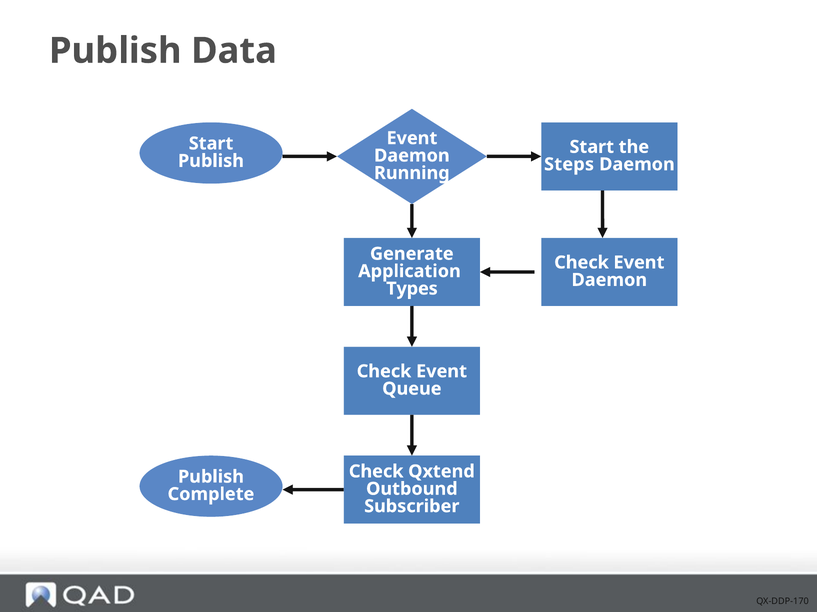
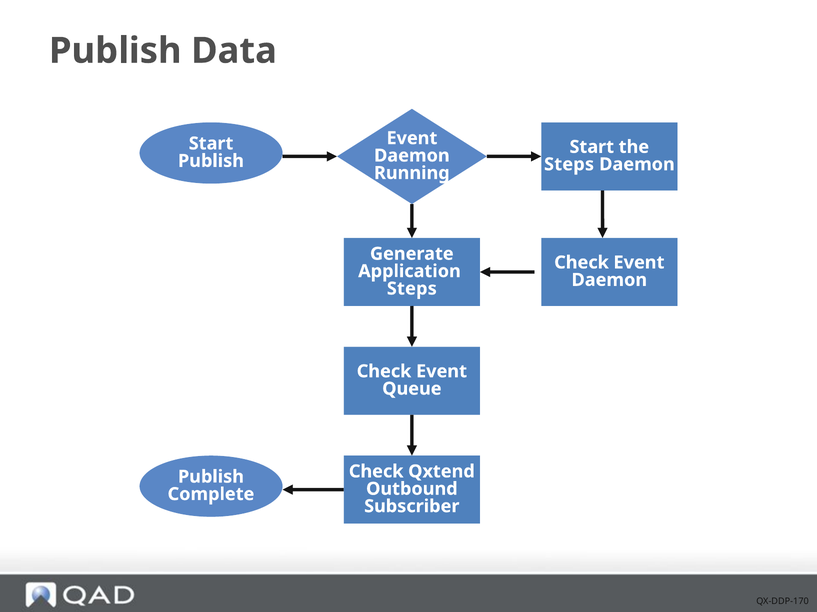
Types at (412, 289): Types -> Steps
